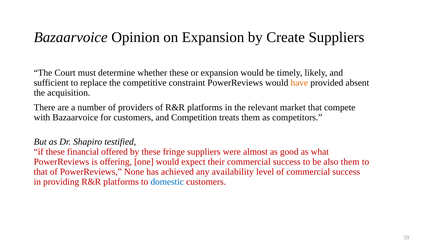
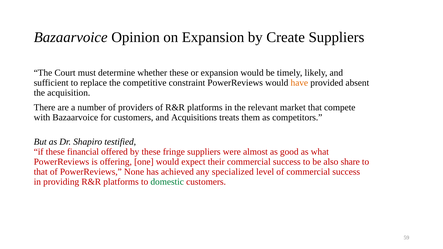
Competition: Competition -> Acquisitions
also them: them -> share
availability: availability -> specialized
domestic colour: blue -> green
